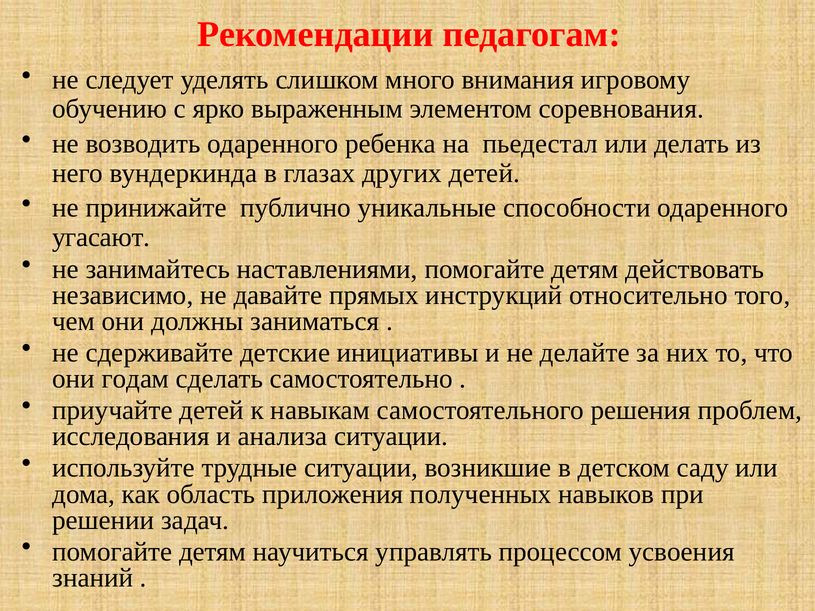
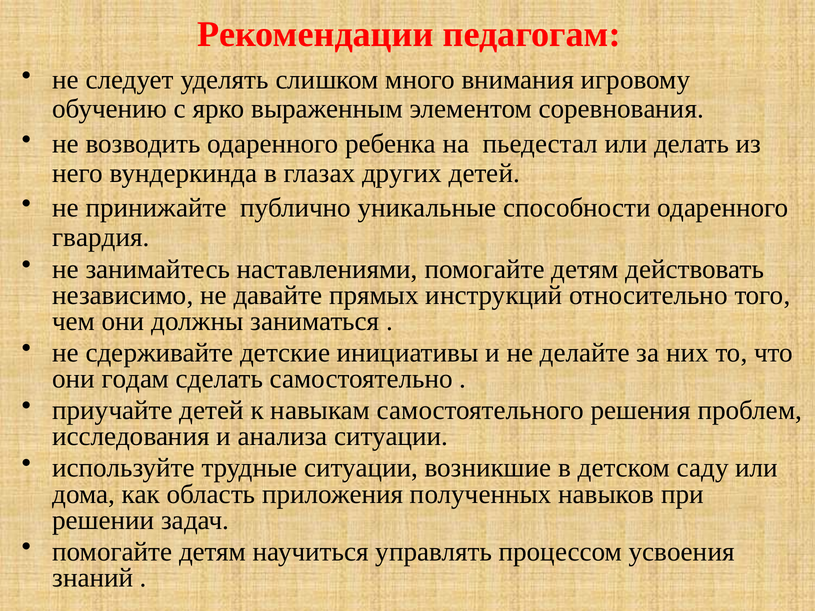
угасают: угасают -> гвардия
